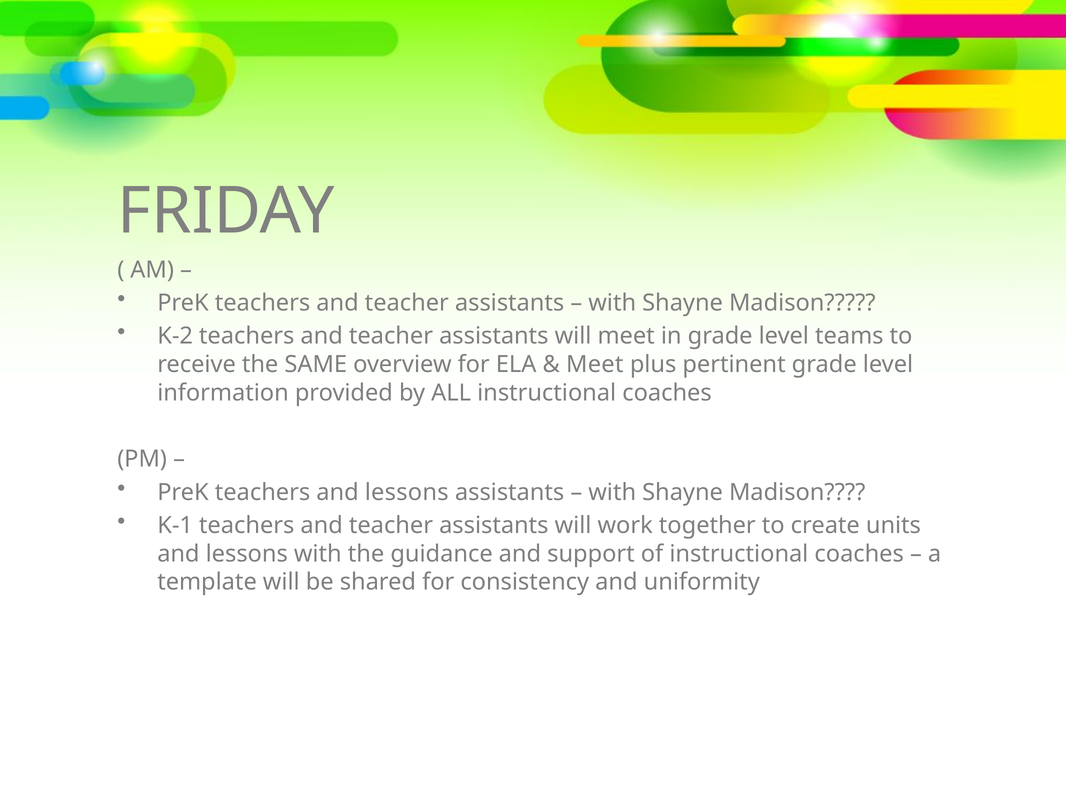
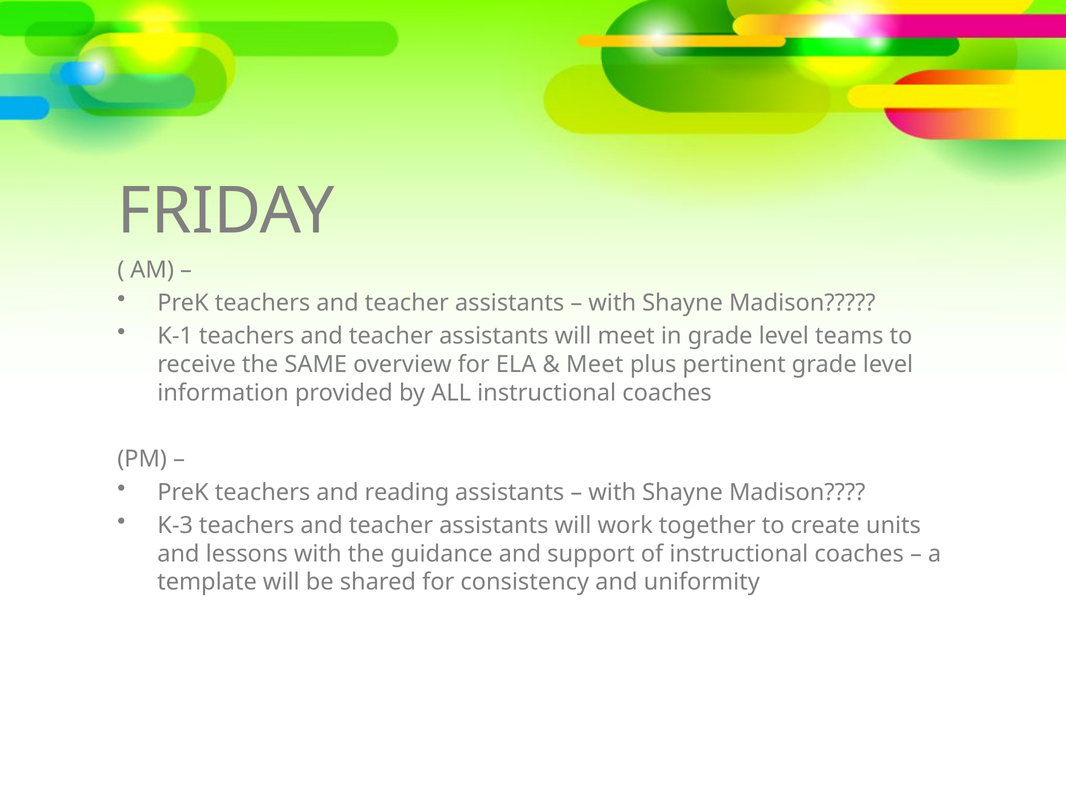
K-2: K-2 -> K-1
teachers and lessons: lessons -> reading
K-1: K-1 -> K-3
